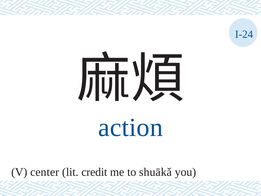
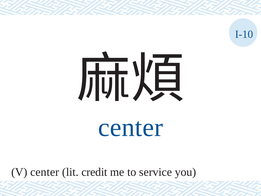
I-24: I-24 -> I-10
action at (130, 127): action -> center
shuākǎ: shuākǎ -> service
